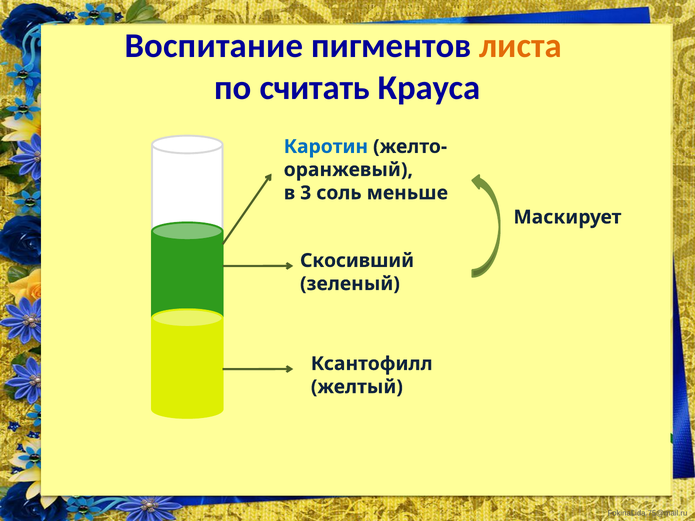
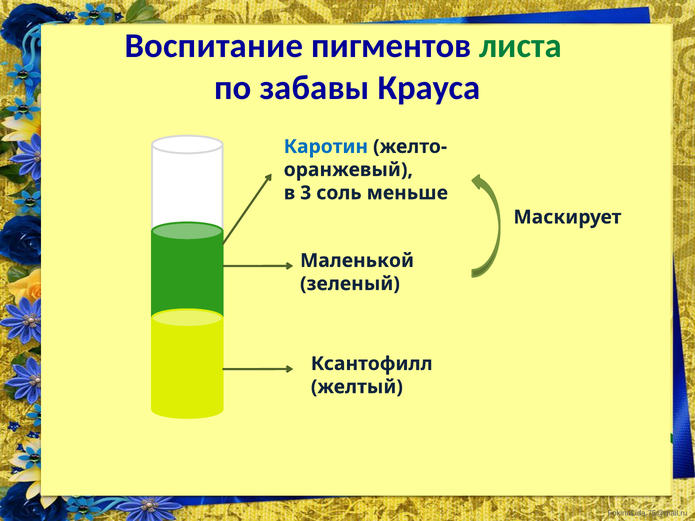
листа colour: orange -> green
считать: считать -> забавы
Скосивший: Скосивший -> Маленькой
